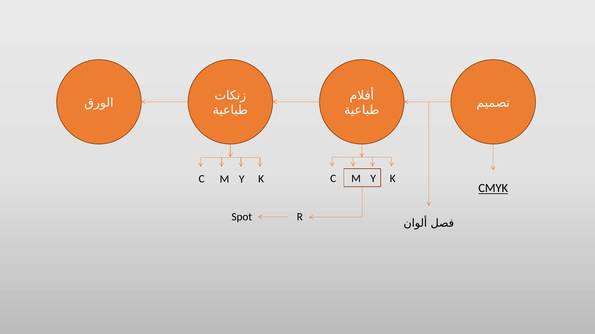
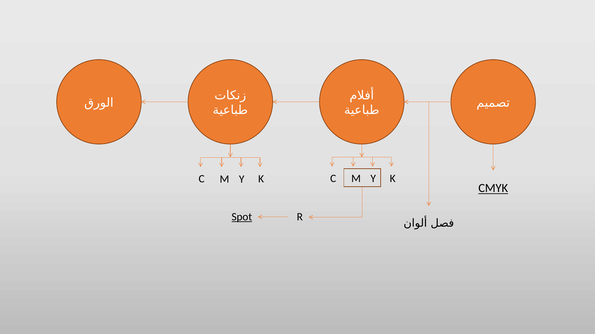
Spot underline: none -> present
